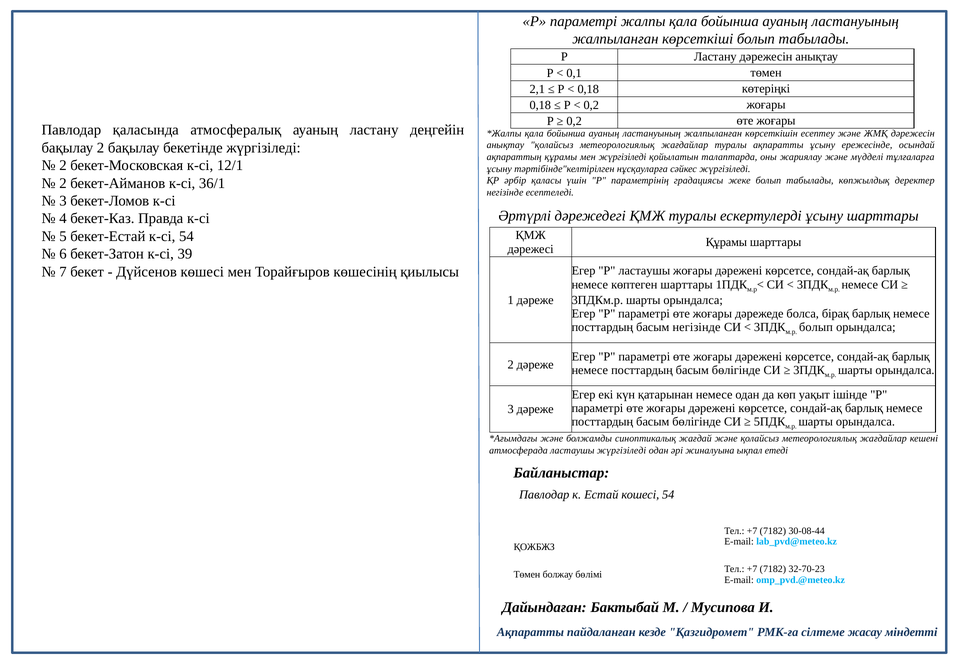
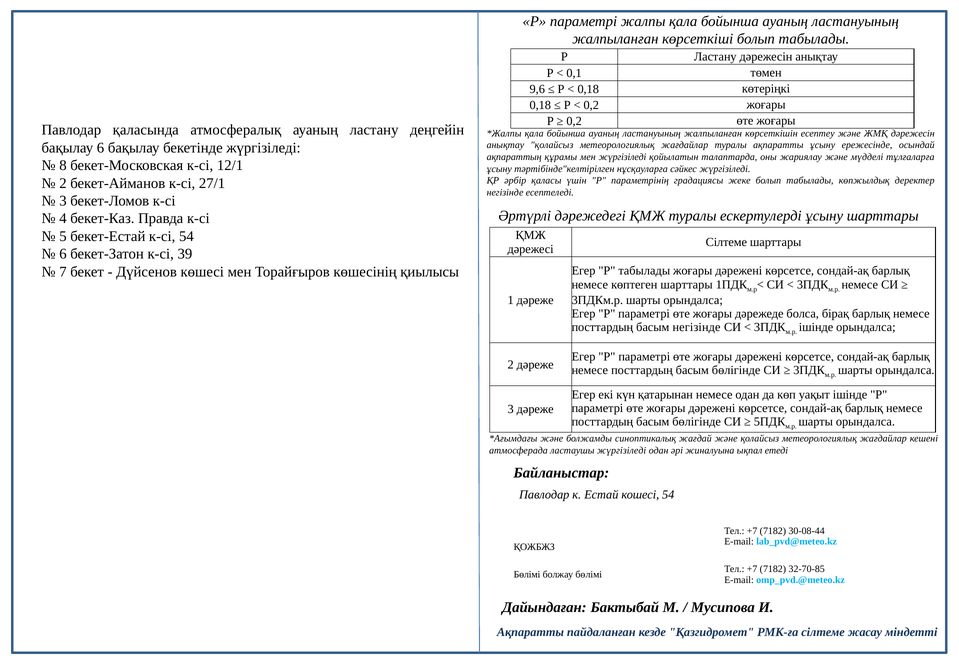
2,1: 2,1 -> 9,6
бақылау 2: 2 -> 6
2 at (63, 165): 2 -> 8
36/1: 36/1 -> 27/1
Құрамы at (726, 242): Құрамы -> Сілтеме
Р ластаушы: ластаушы -> табылады
болып at (816, 327): болып -> ішінде
32-70-23: 32-70-23 -> 32-70-85
Төмен at (527, 575): Төмен -> Бөлімі
